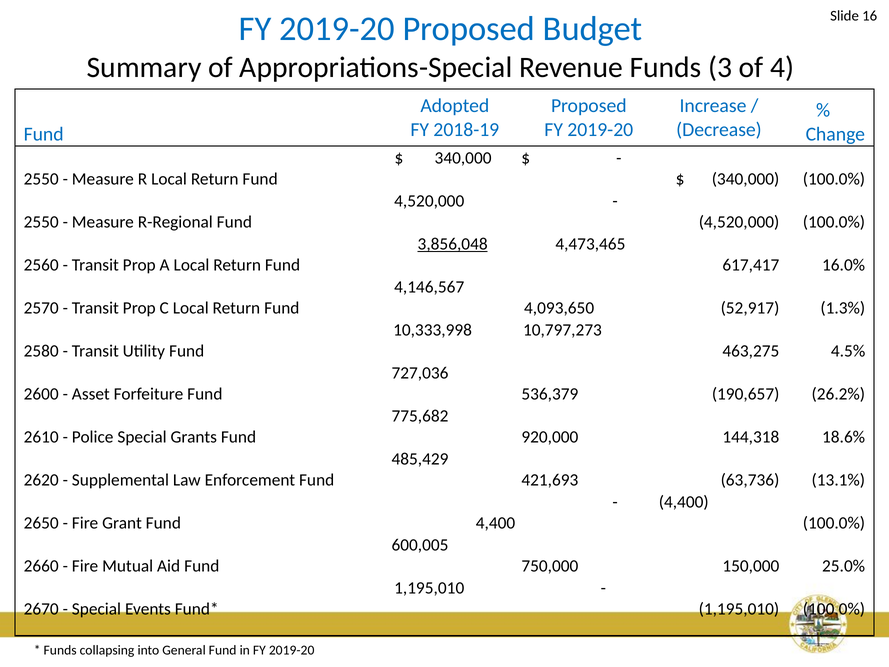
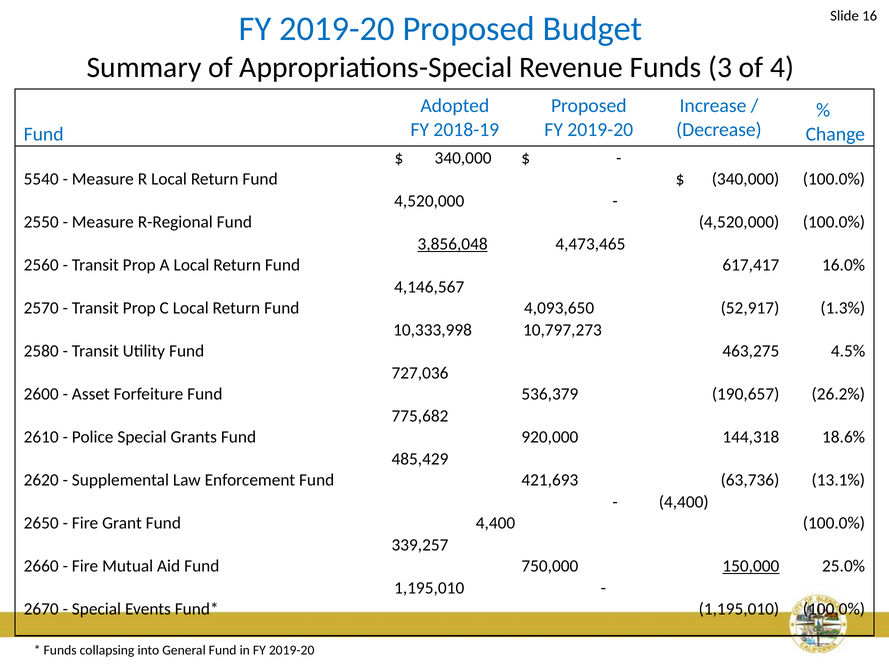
2550 at (41, 179): 2550 -> 5540
600,005: 600,005 -> 339,257
150,000 underline: none -> present
